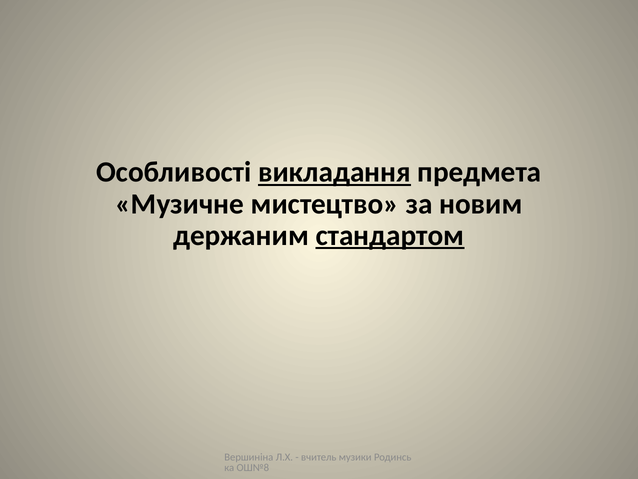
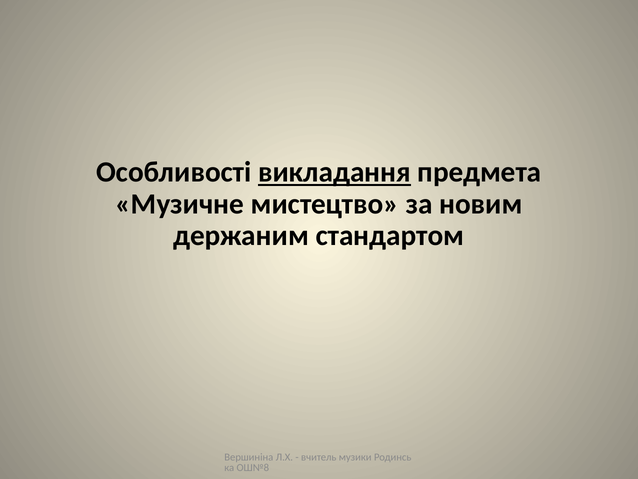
стандартом underline: present -> none
